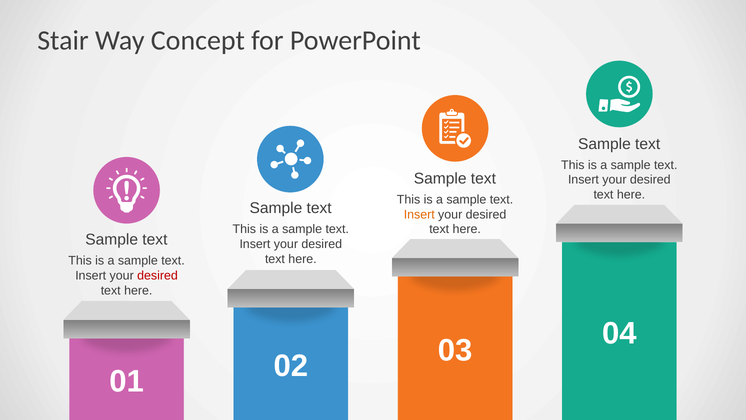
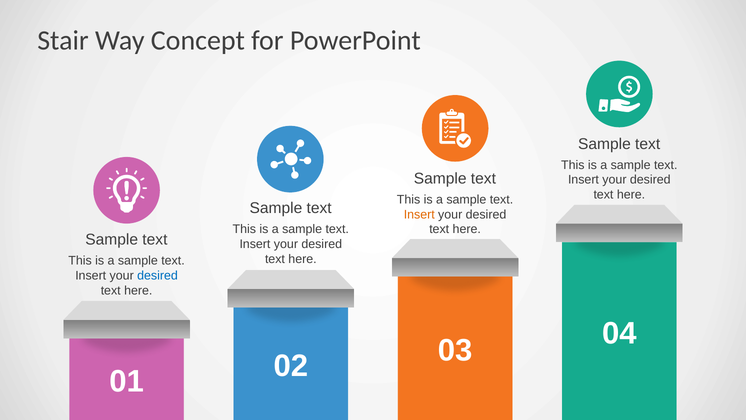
desired at (158, 275) colour: red -> blue
